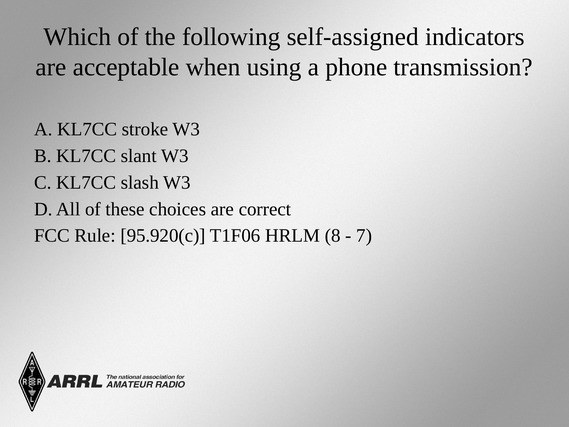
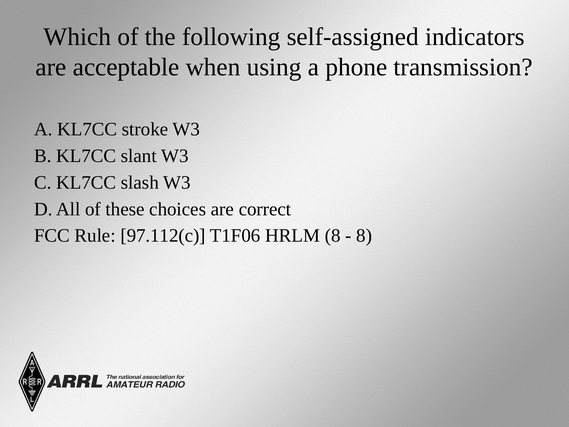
95.920(c: 95.920(c -> 97.112(c
7 at (364, 235): 7 -> 8
